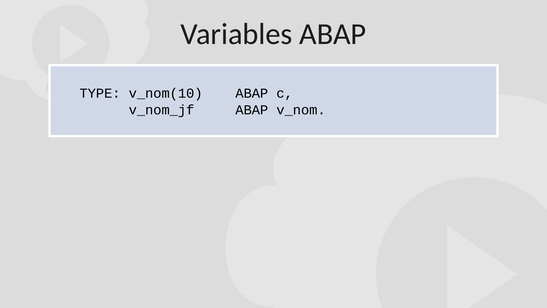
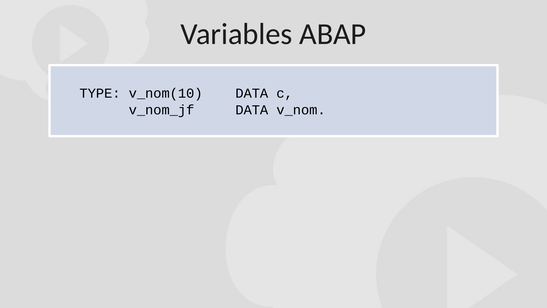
v_nom(10 ABAP: ABAP -> DATA
v_nom_jf ABAP: ABAP -> DATA
